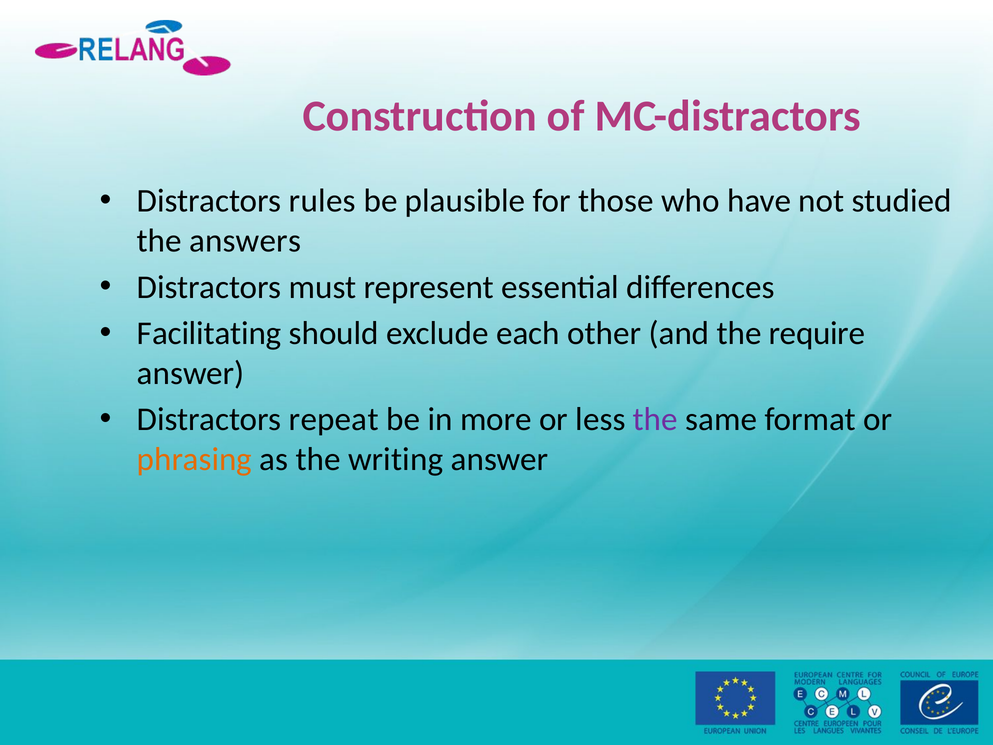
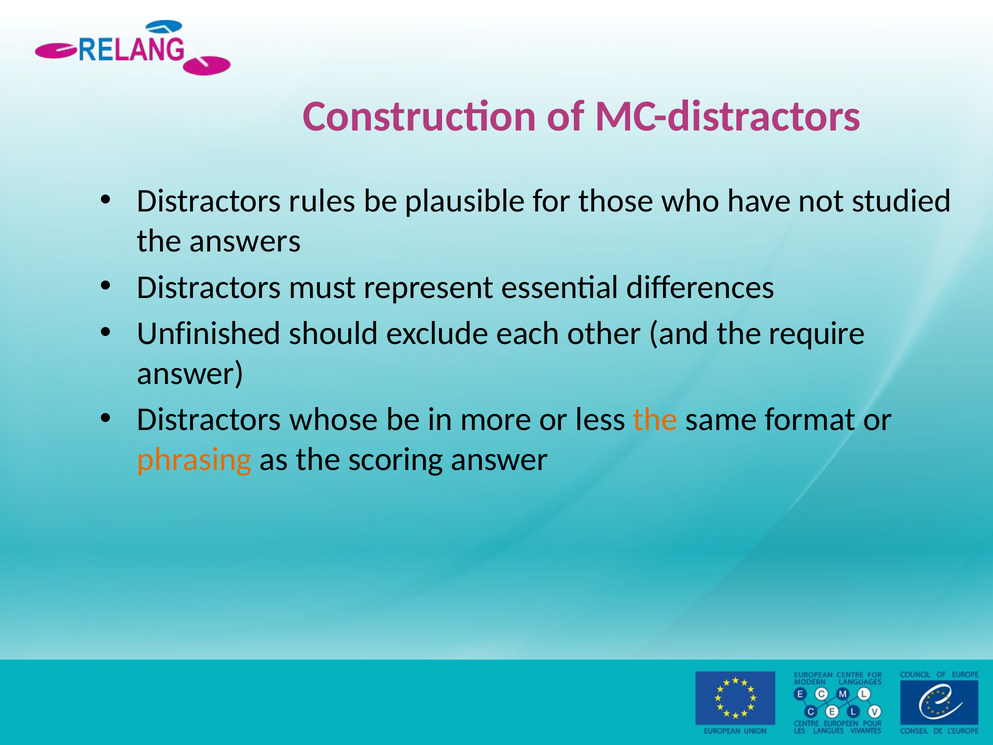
Facilitating: Facilitating -> Unfinished
repeat: repeat -> whose
the at (655, 419) colour: purple -> orange
writing: writing -> scoring
